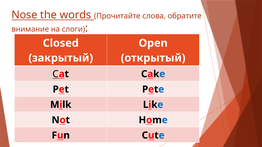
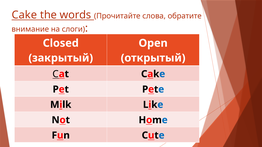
Nose at (24, 15): Nose -> Cake
